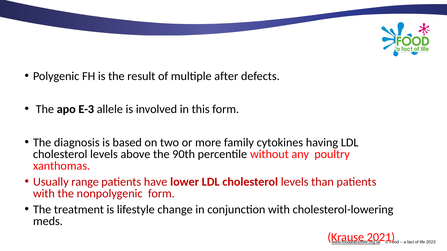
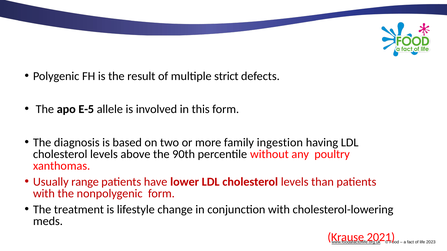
after: after -> strict
E-3: E-3 -> E-5
cytokines: cytokines -> ingestion
